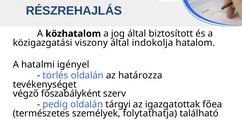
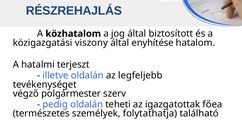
indokolja: indokolja -> enyhítése
igényel: igényel -> terjeszt
törlés: törlés -> illetve
határozza: határozza -> legfeljebb
főszabályként: főszabályként -> polgármester
tárgyi: tárgyi -> teheti
